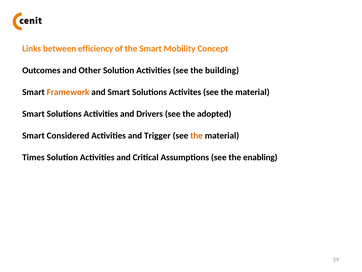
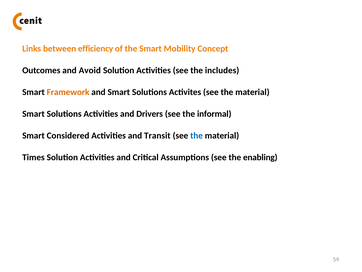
Other: Other -> Avoid
building: building -> includes
adopted: adopted -> informal
Trigger: Trigger -> Transit
the at (197, 135) colour: orange -> blue
